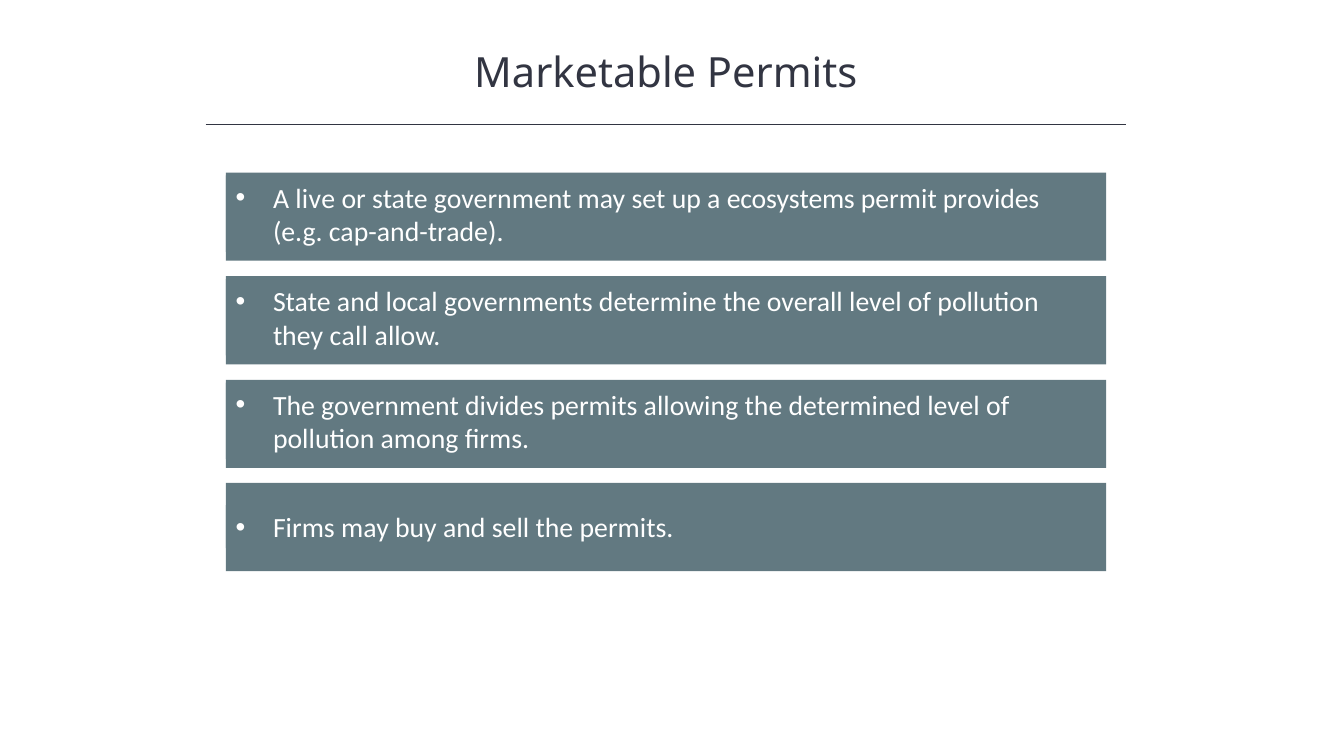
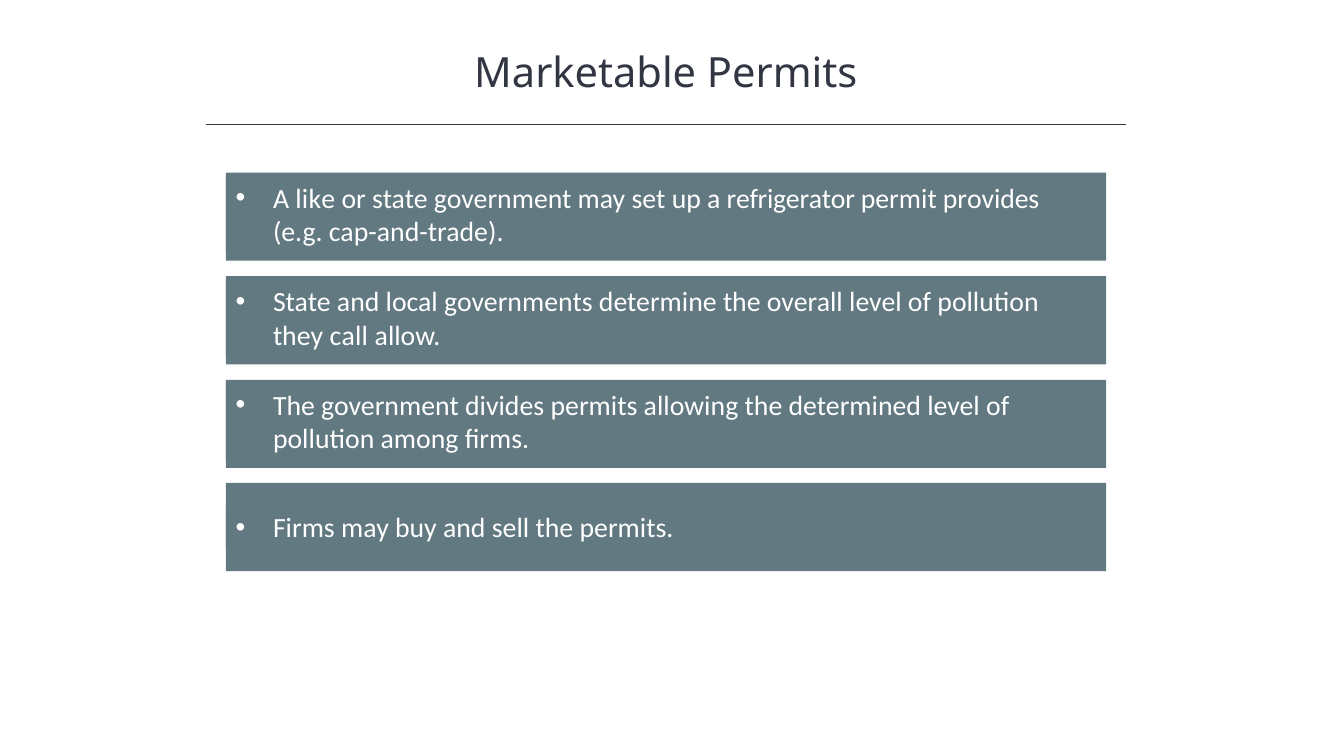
live: live -> like
ecosystems: ecosystems -> refrigerator
